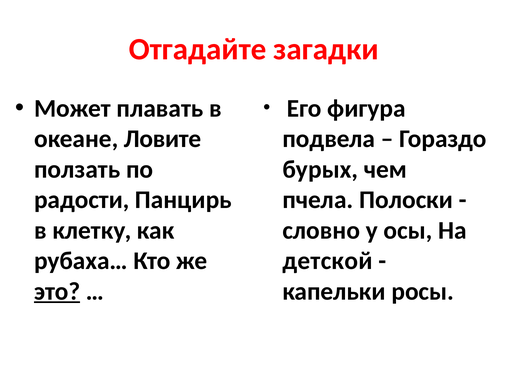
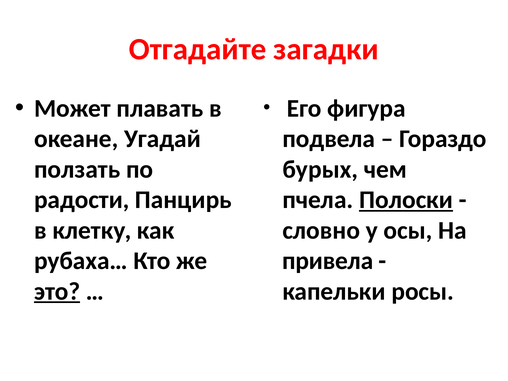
Ловите: Ловите -> Угадай
Полоски underline: none -> present
детской: детской -> привела
